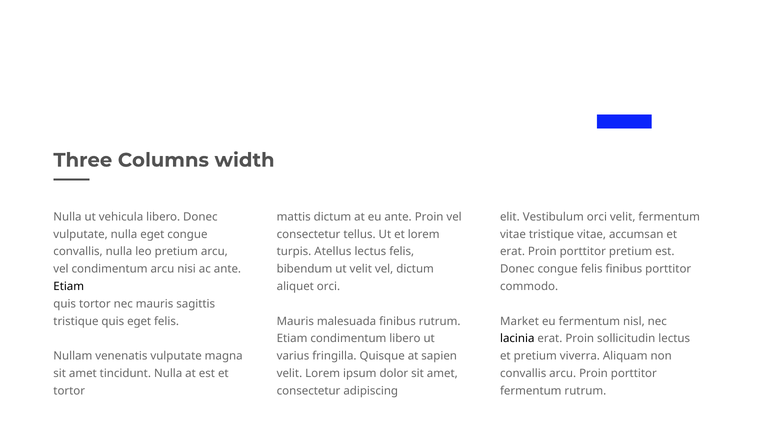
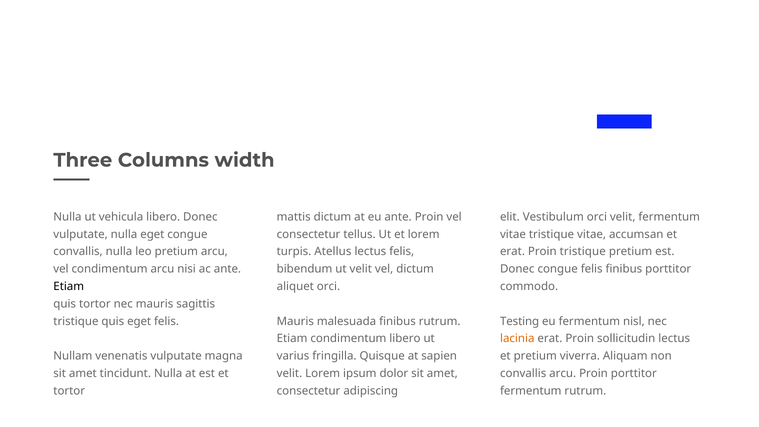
erat Proin porttitor: porttitor -> tristique
Market: Market -> Testing
lacinia colour: black -> orange
